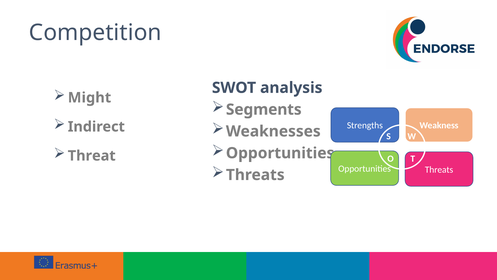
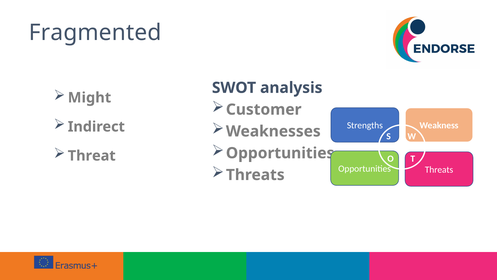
Competition: Competition -> Fragmented
Segments: Segments -> Customer
